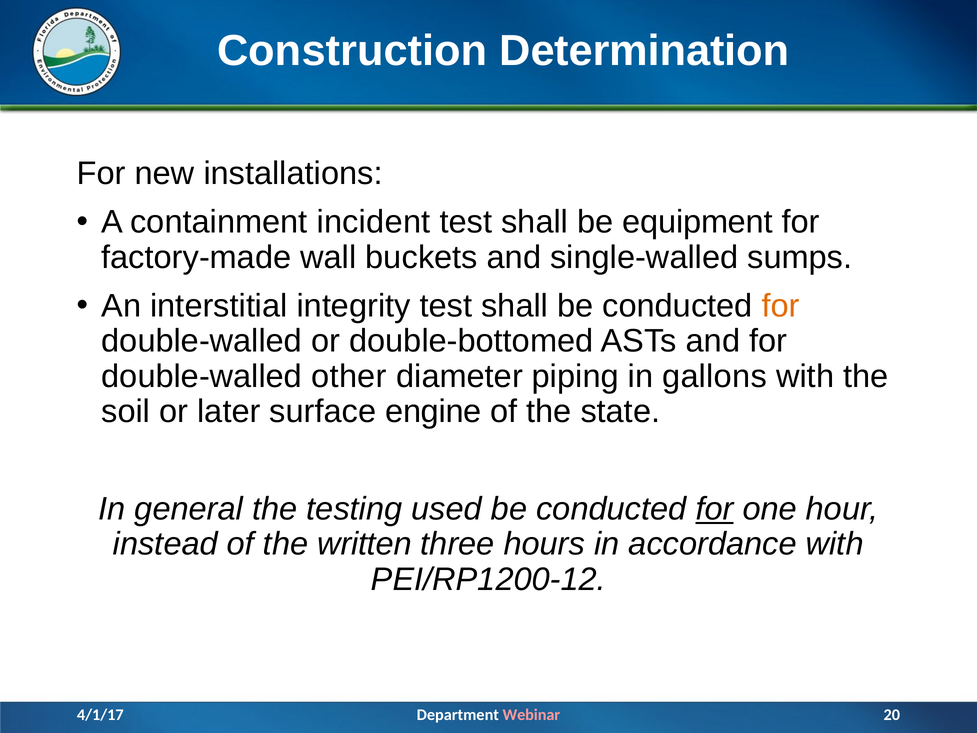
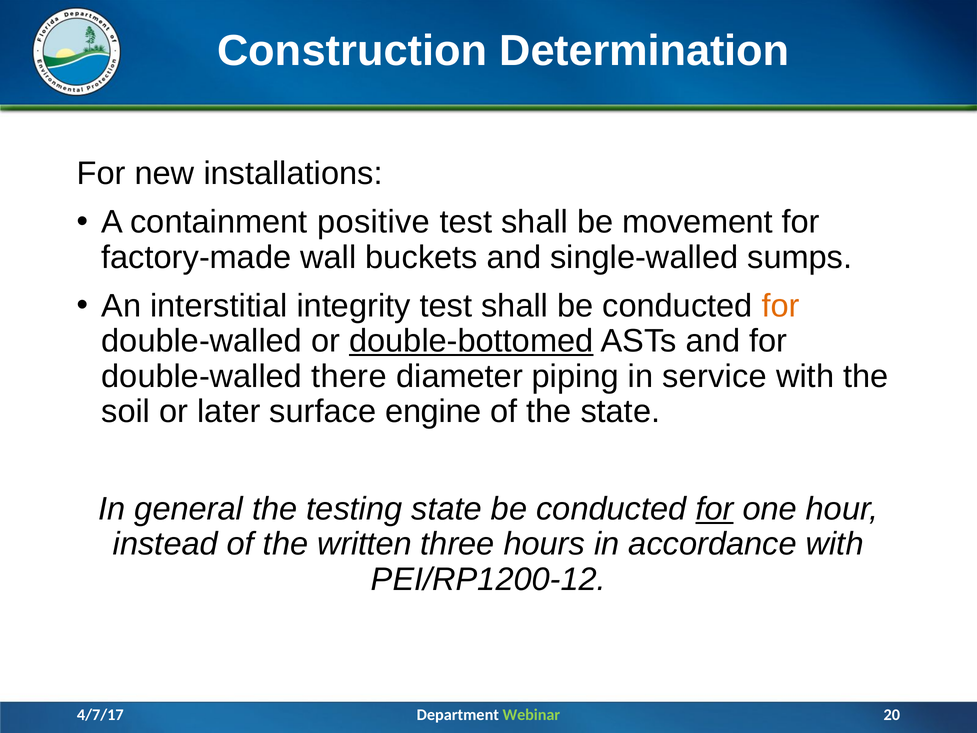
incident: incident -> positive
equipment: equipment -> movement
double-bottomed underline: none -> present
other: other -> there
gallons: gallons -> service
testing used: used -> state
Webinar colour: pink -> light green
4/1/17: 4/1/17 -> 4/7/17
